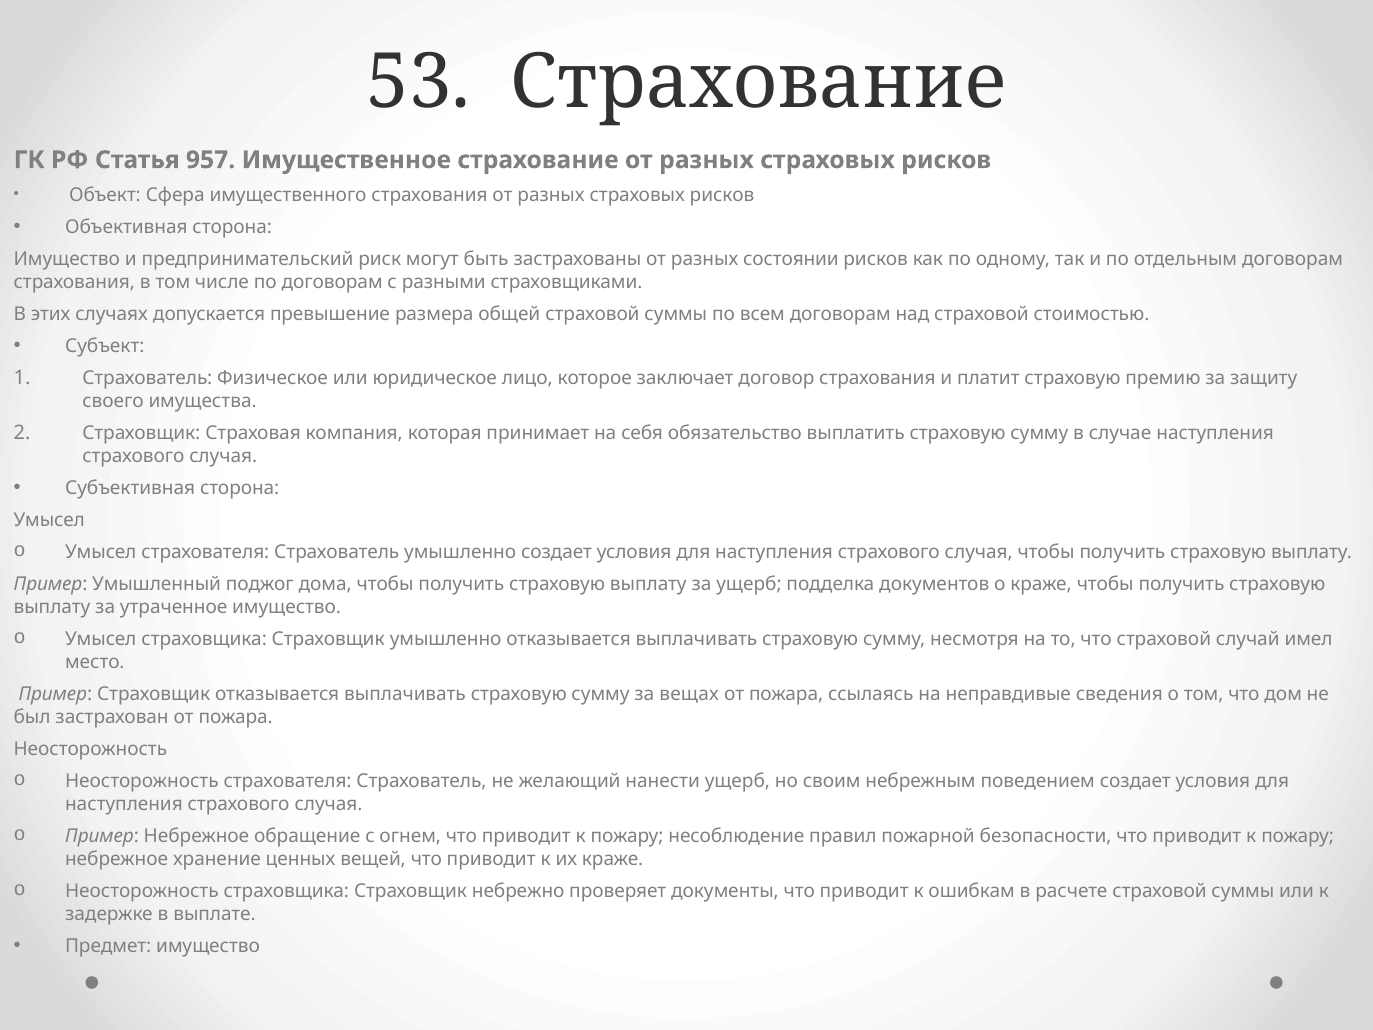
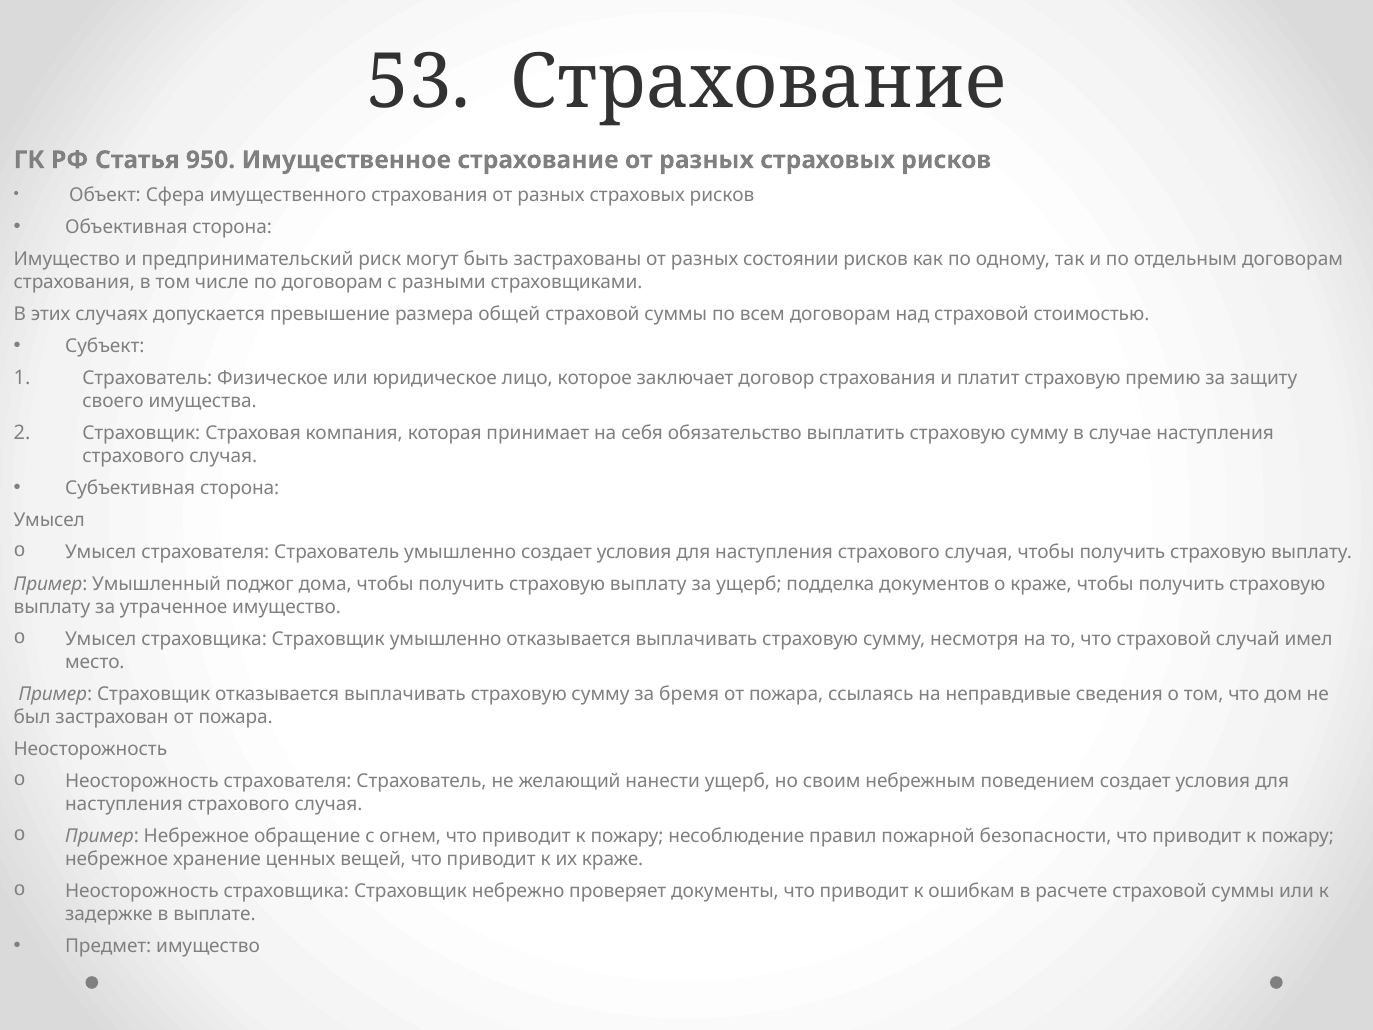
957: 957 -> 950
вещах: вещах -> бремя
